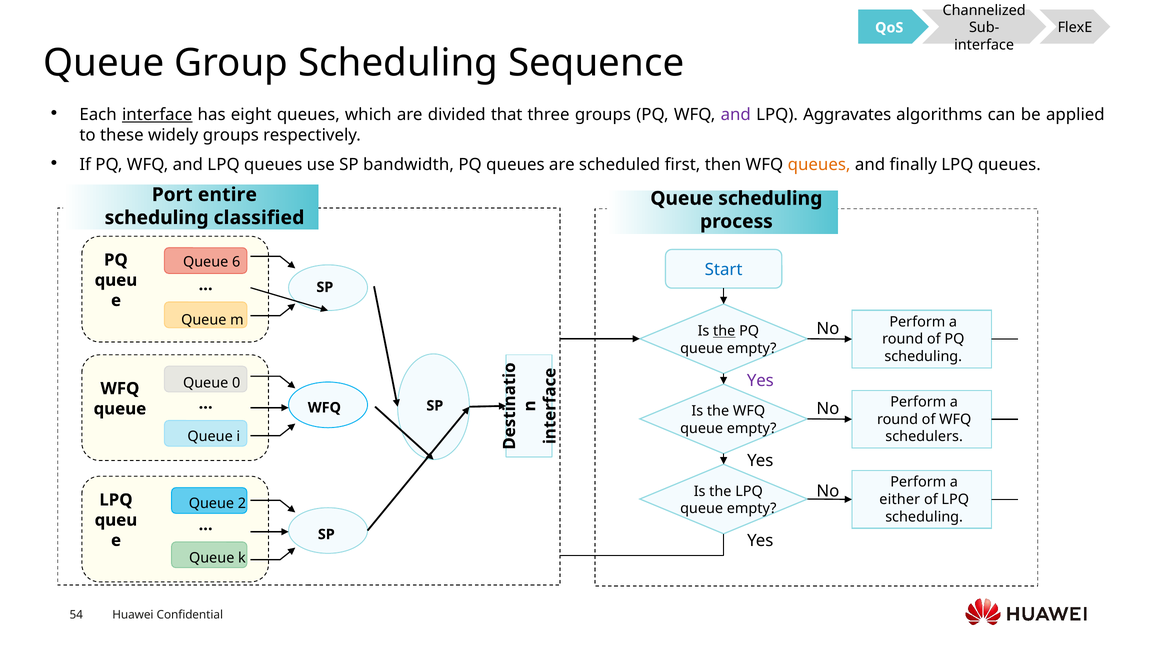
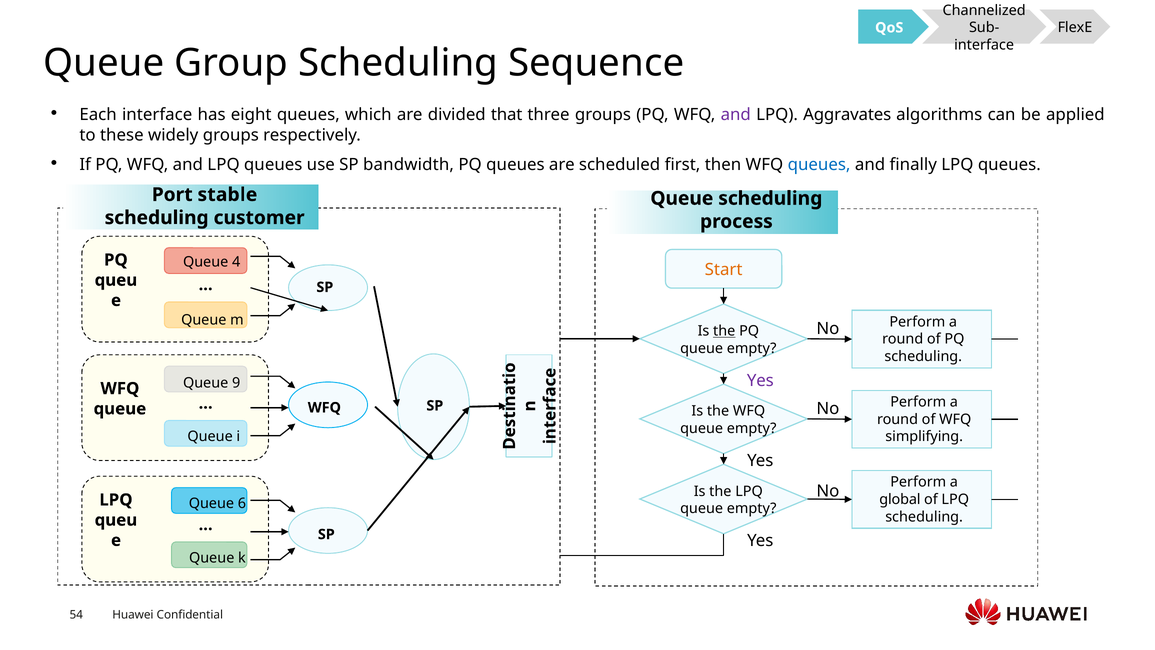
interface at (157, 115) underline: present -> none
queues at (819, 165) colour: orange -> blue
entire: entire -> stable
classified: classified -> customer
6: 6 -> 4
Start colour: blue -> orange
0: 0 -> 9
schedulers: schedulers -> simplifying
either: either -> global
2: 2 -> 6
